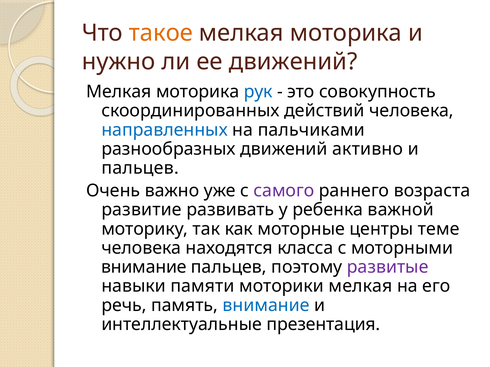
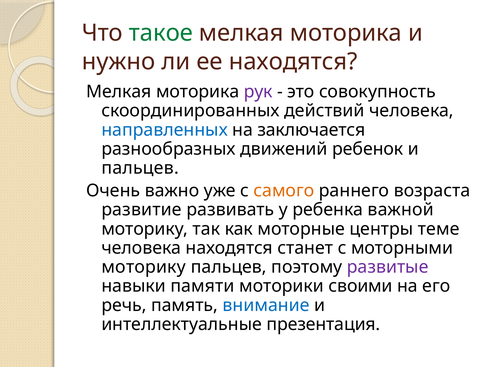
такое colour: orange -> green
ее движений: движений -> находятся
рук colour: blue -> purple
пальчиками: пальчиками -> заключается
активно: активно -> ребенок
самого colour: purple -> orange
класса: класса -> станет
внимание at (144, 267): внимание -> моторику
моторики мелкая: мелкая -> своими
